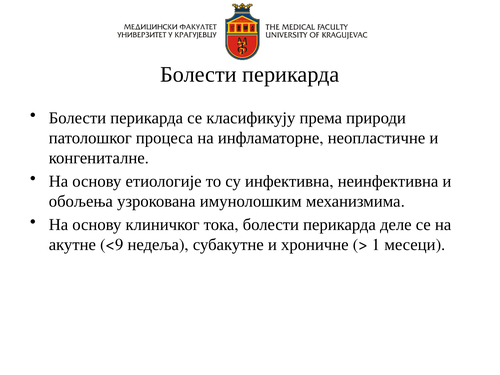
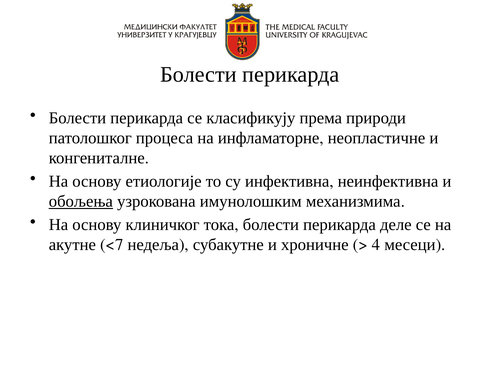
обољења underline: none -> present
<9: <9 -> <7
1: 1 -> 4
